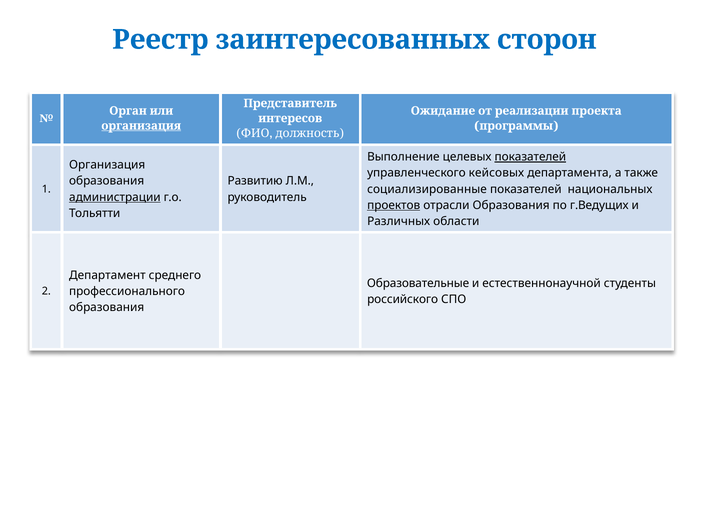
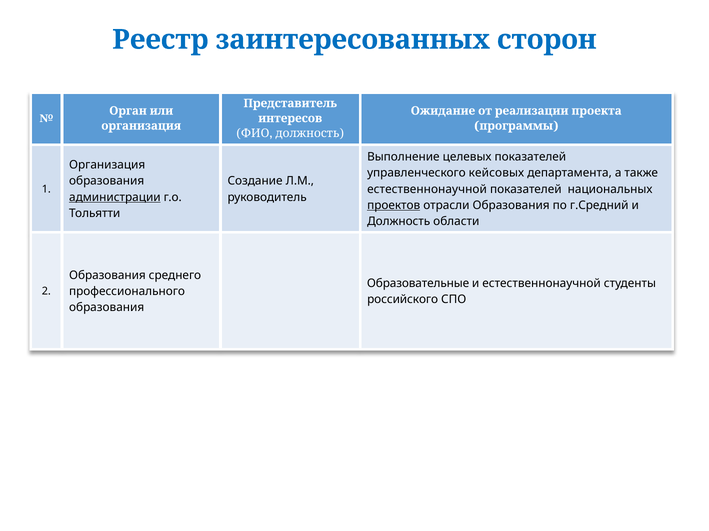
организация at (141, 126) underline: present -> none
показателей at (530, 157) underline: present -> none
Развитию: Развитию -> Создание
социализированные at (427, 189): социализированные -> естественнонаучной
г.Ведущих: г.Ведущих -> г.Средний
Различных at (399, 222): Различных -> Должность
Департамент at (107, 276): Департамент -> Образования
